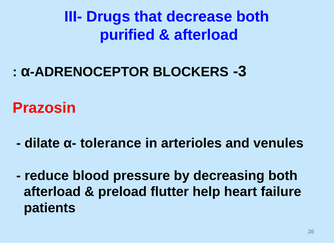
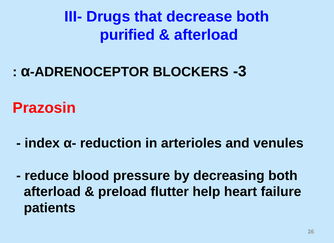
dilate: dilate -> index
tolerance: tolerance -> reduction
